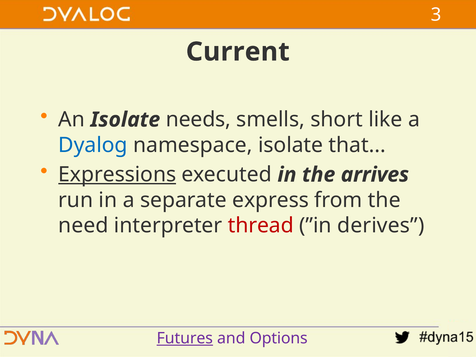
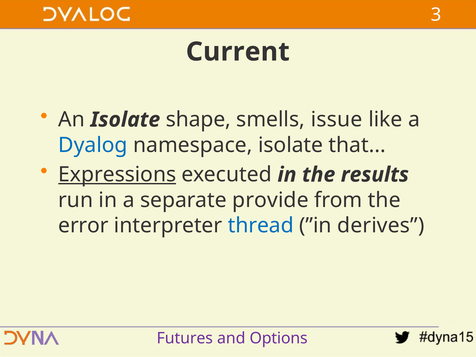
needs: needs -> shape
short: short -> issue
arrives: arrives -> results
express: express -> provide
need: need -> error
thread colour: red -> blue
Futures underline: present -> none
